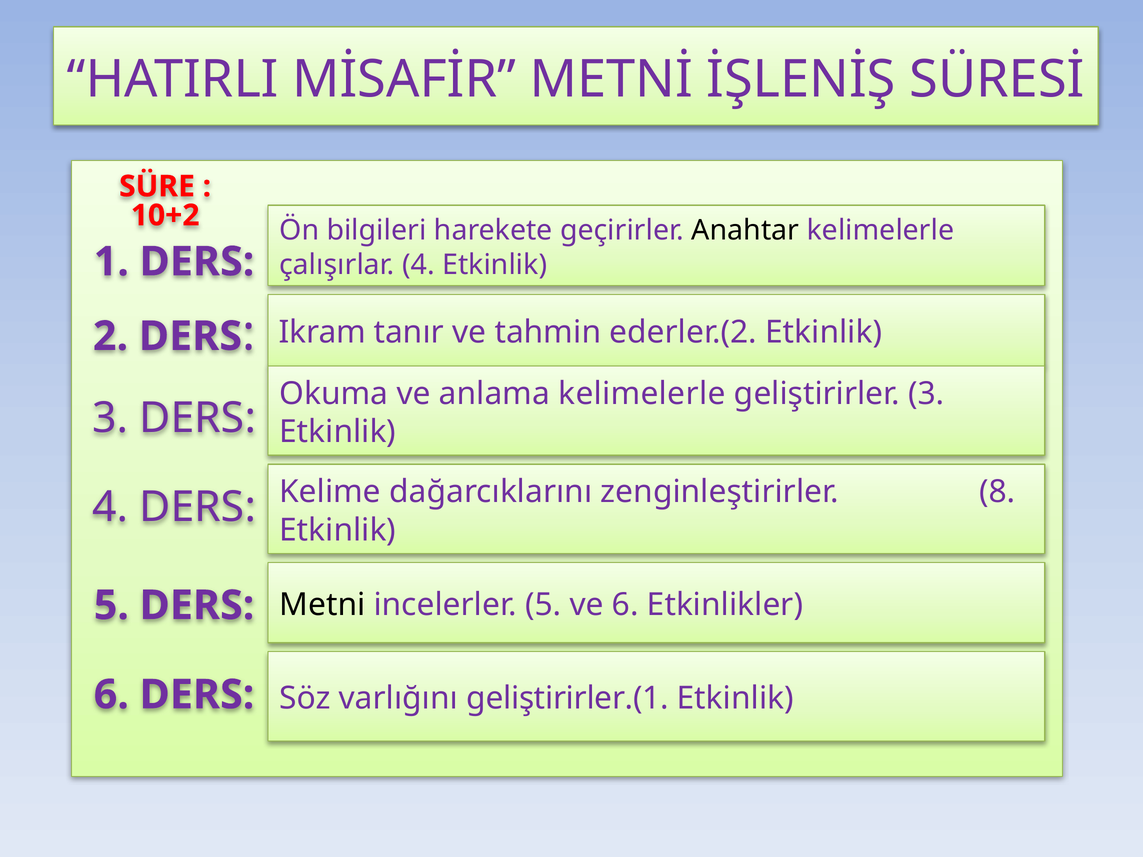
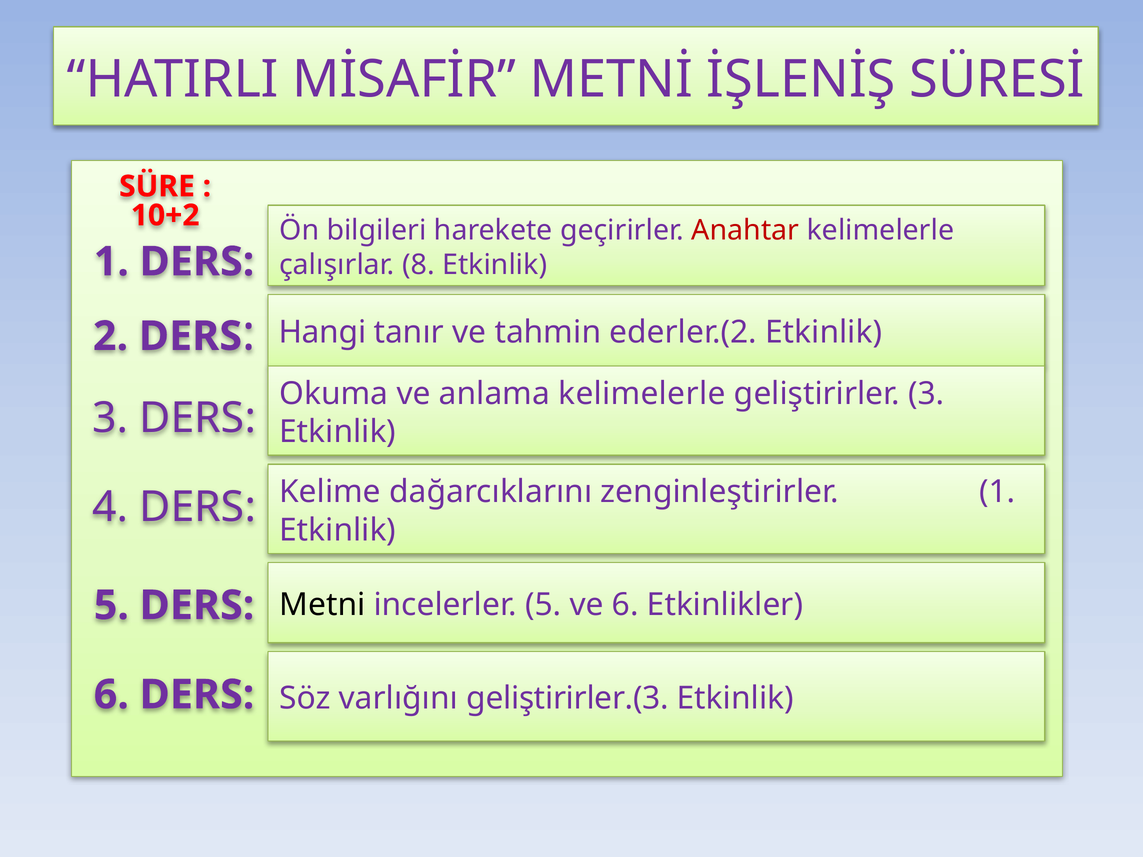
Anahtar colour: black -> red
çalışırlar 4: 4 -> 8
Ikram: Ikram -> Hangi
zenginleştirirler 8: 8 -> 1
geliştirirler.(1: geliştirirler.(1 -> geliştirirler.(3
